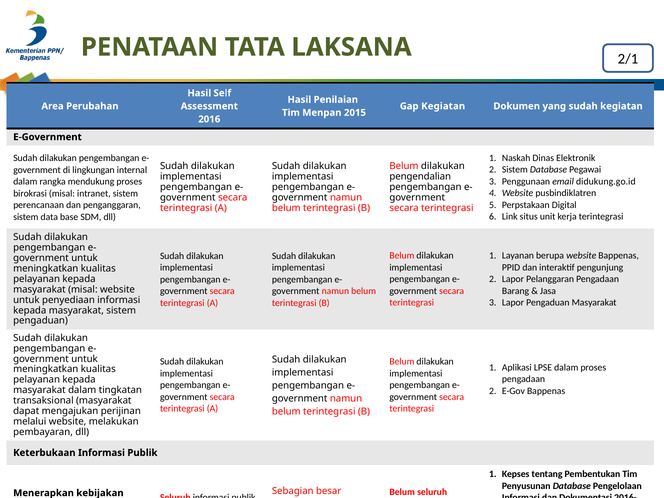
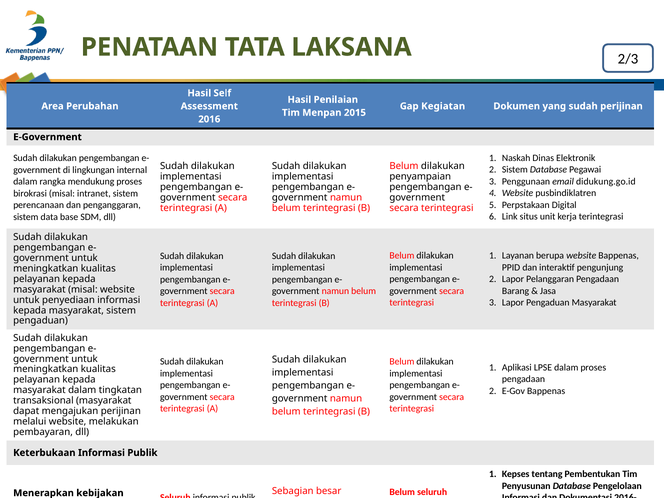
2/1: 2/1 -> 2/3
sudah kegiatan: kegiatan -> perijinan
pengendalian: pengendalian -> penyampaian
